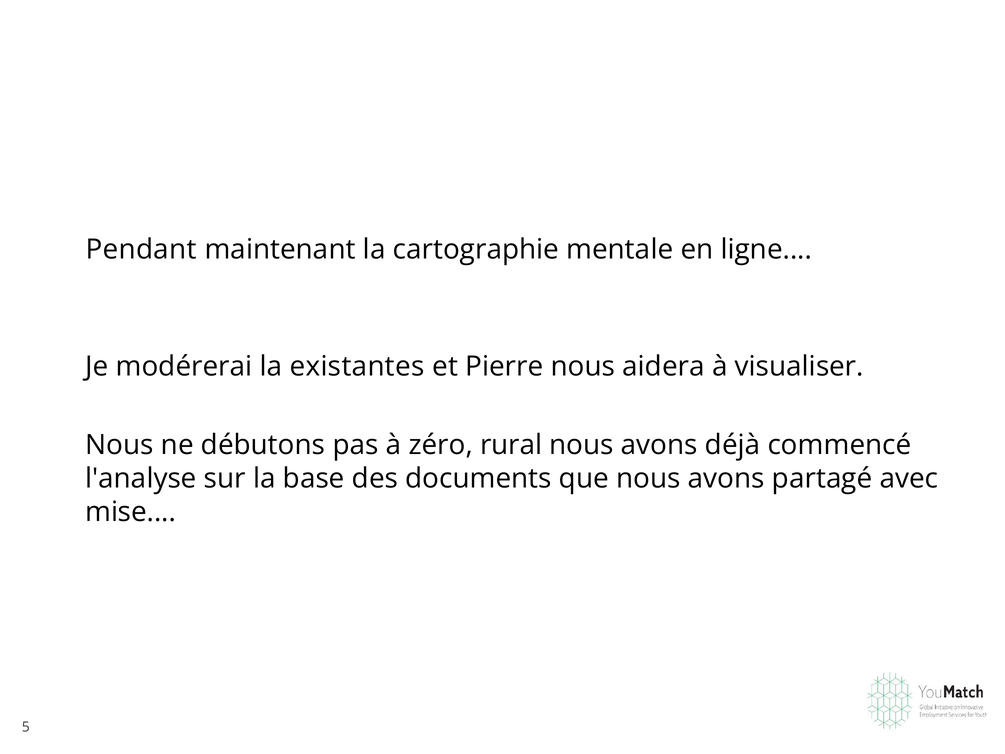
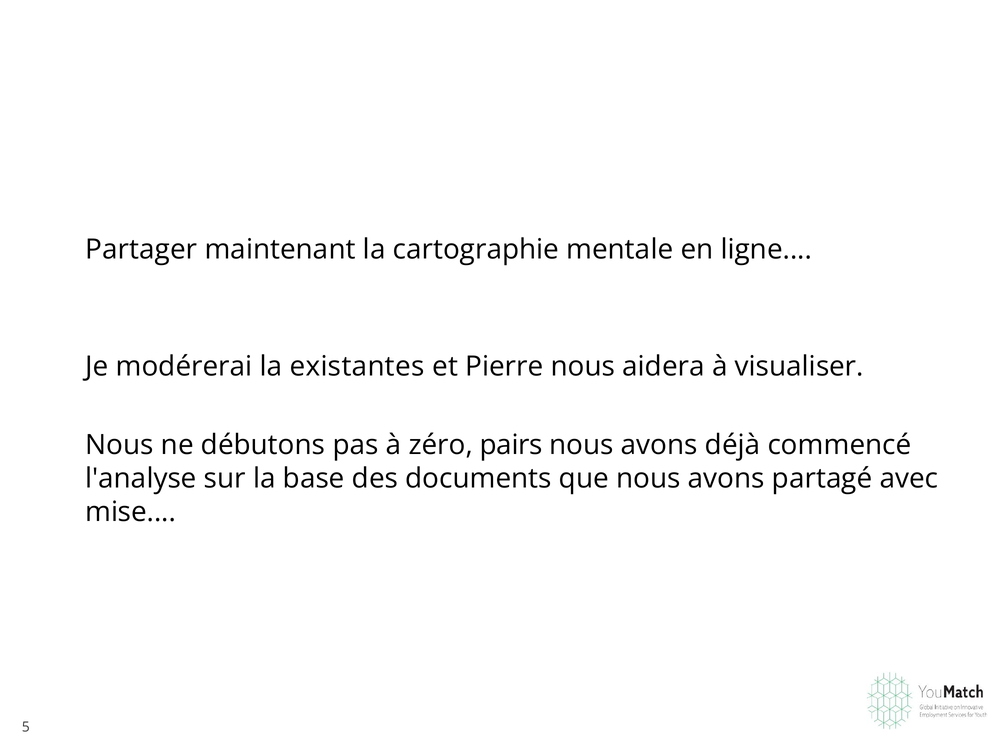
Pendant: Pendant -> Partager
rural: rural -> pairs
